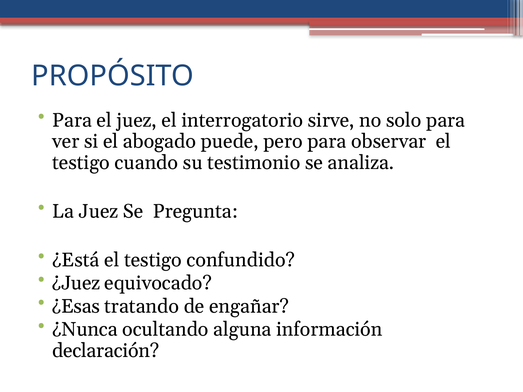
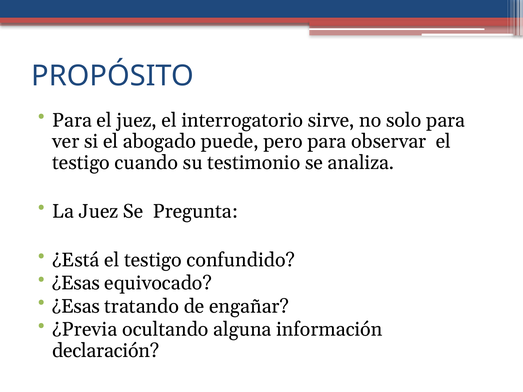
¿Juez at (76, 283): ¿Juez -> ¿Esas
¿Nunca: ¿Nunca -> ¿Previa
